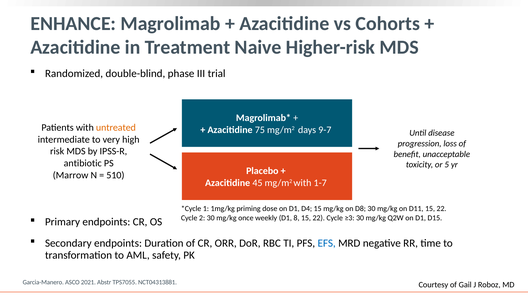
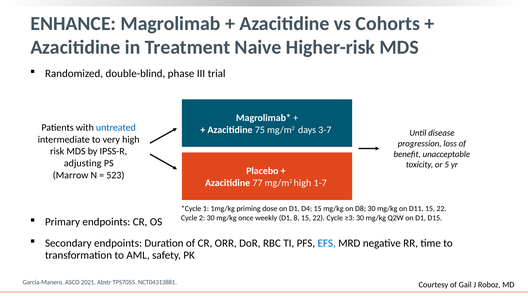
untreated colour: orange -> blue
9-7: 9-7 -> 3-7
antibiotic: antibiotic -> adjusting
510: 510 -> 523
45: 45 -> 77
mg/m2 with: with -> high
